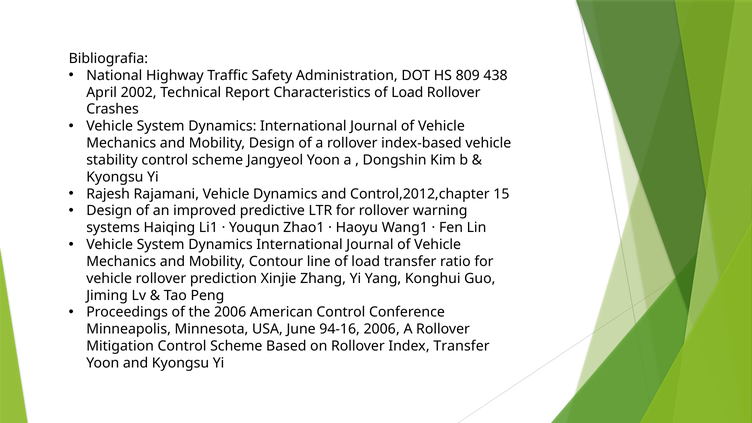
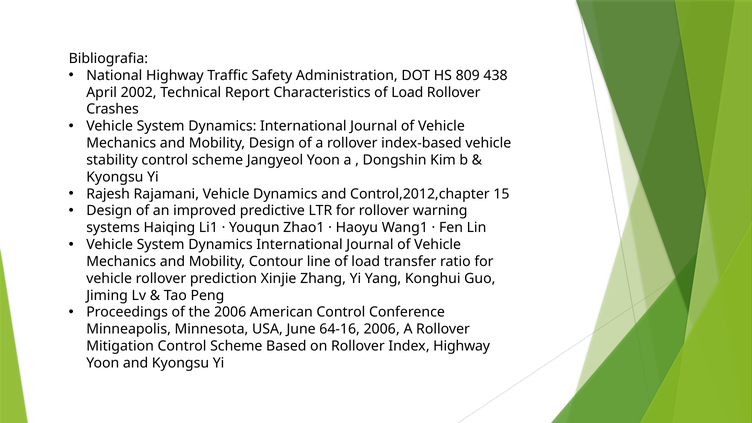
94-16: 94-16 -> 64-16
Index Transfer: Transfer -> Highway
